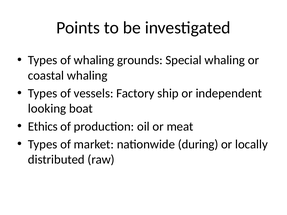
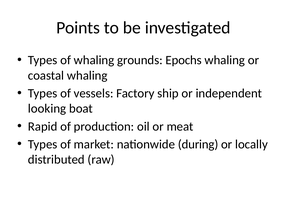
Special: Special -> Epochs
Ethics: Ethics -> Rapid
